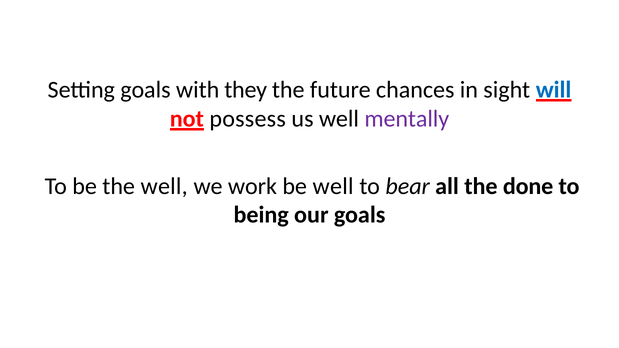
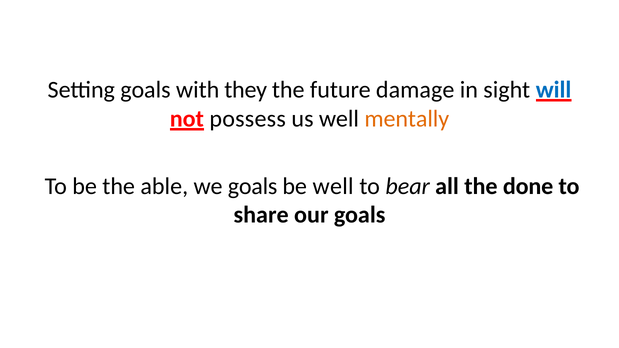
chances: chances -> damage
mentally colour: purple -> orange
the well: well -> able
we work: work -> goals
being: being -> share
